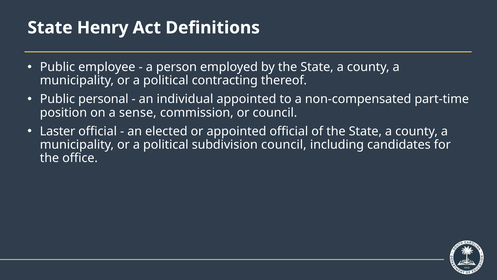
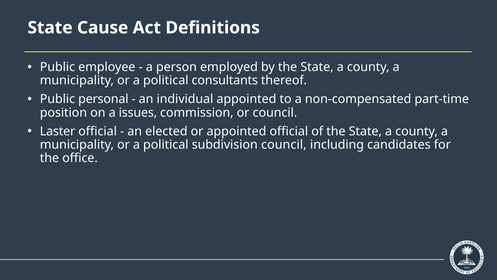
Henry: Henry -> Cause
contracting: contracting -> consultants
sense: sense -> issues
